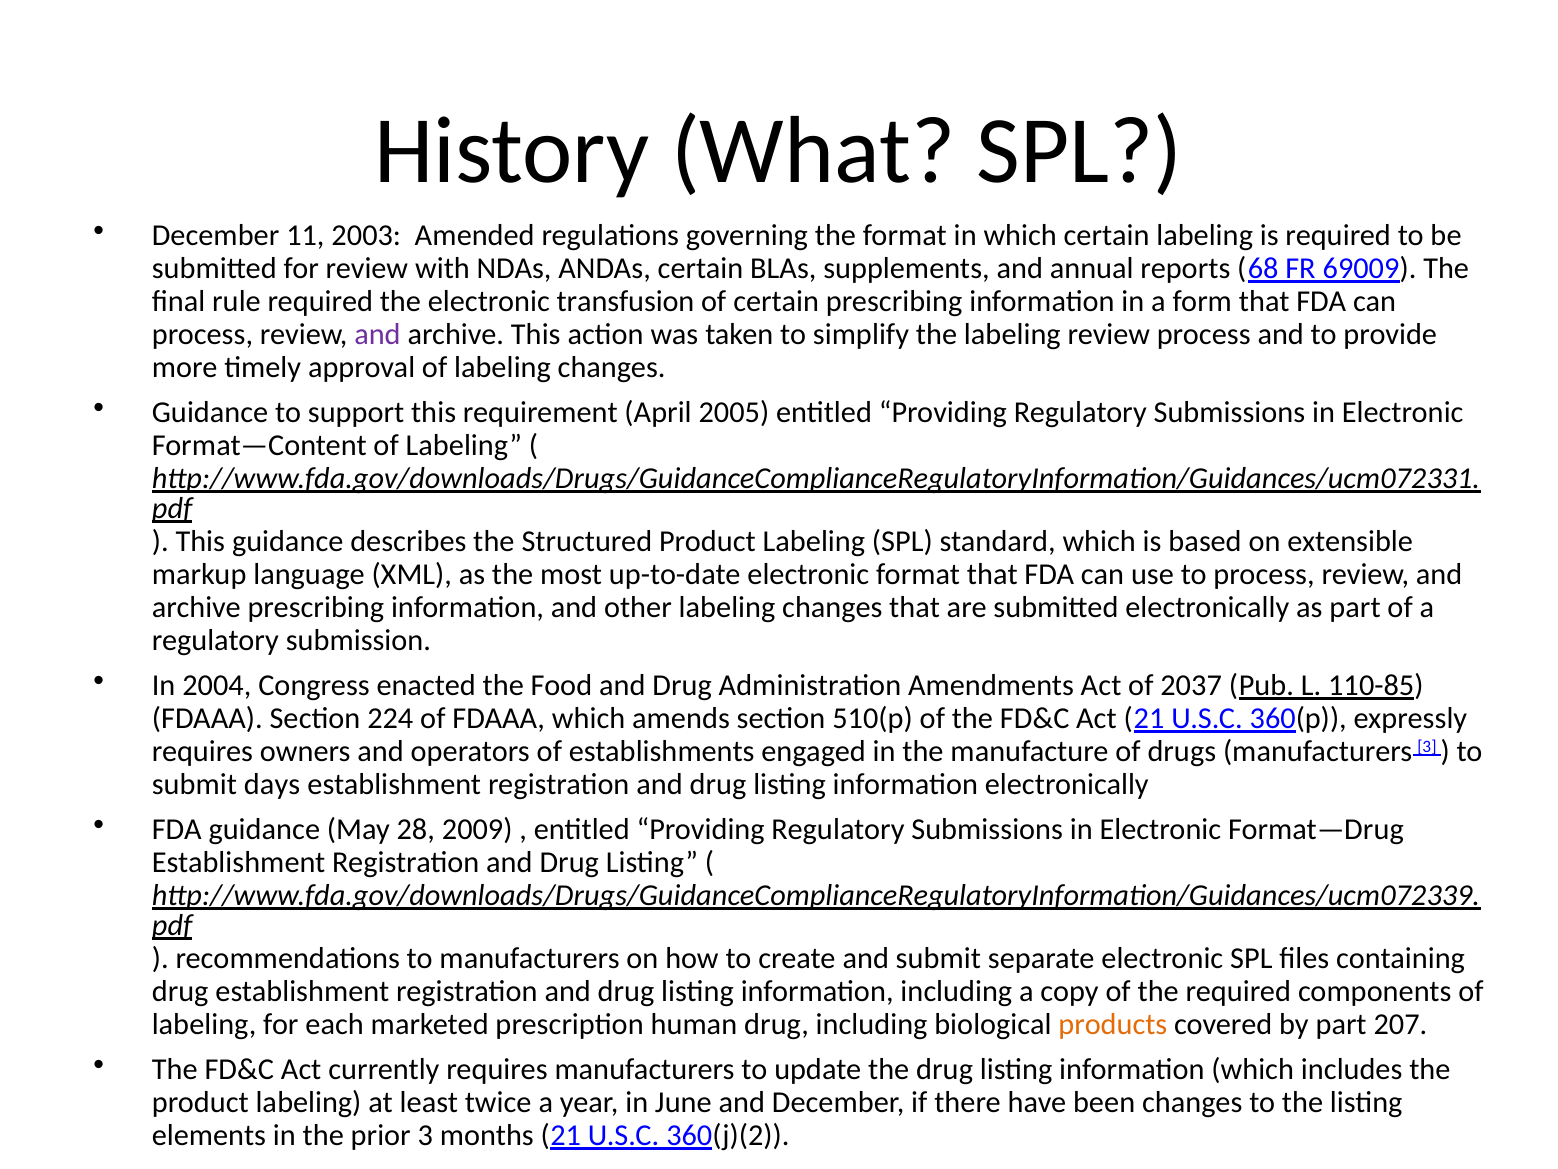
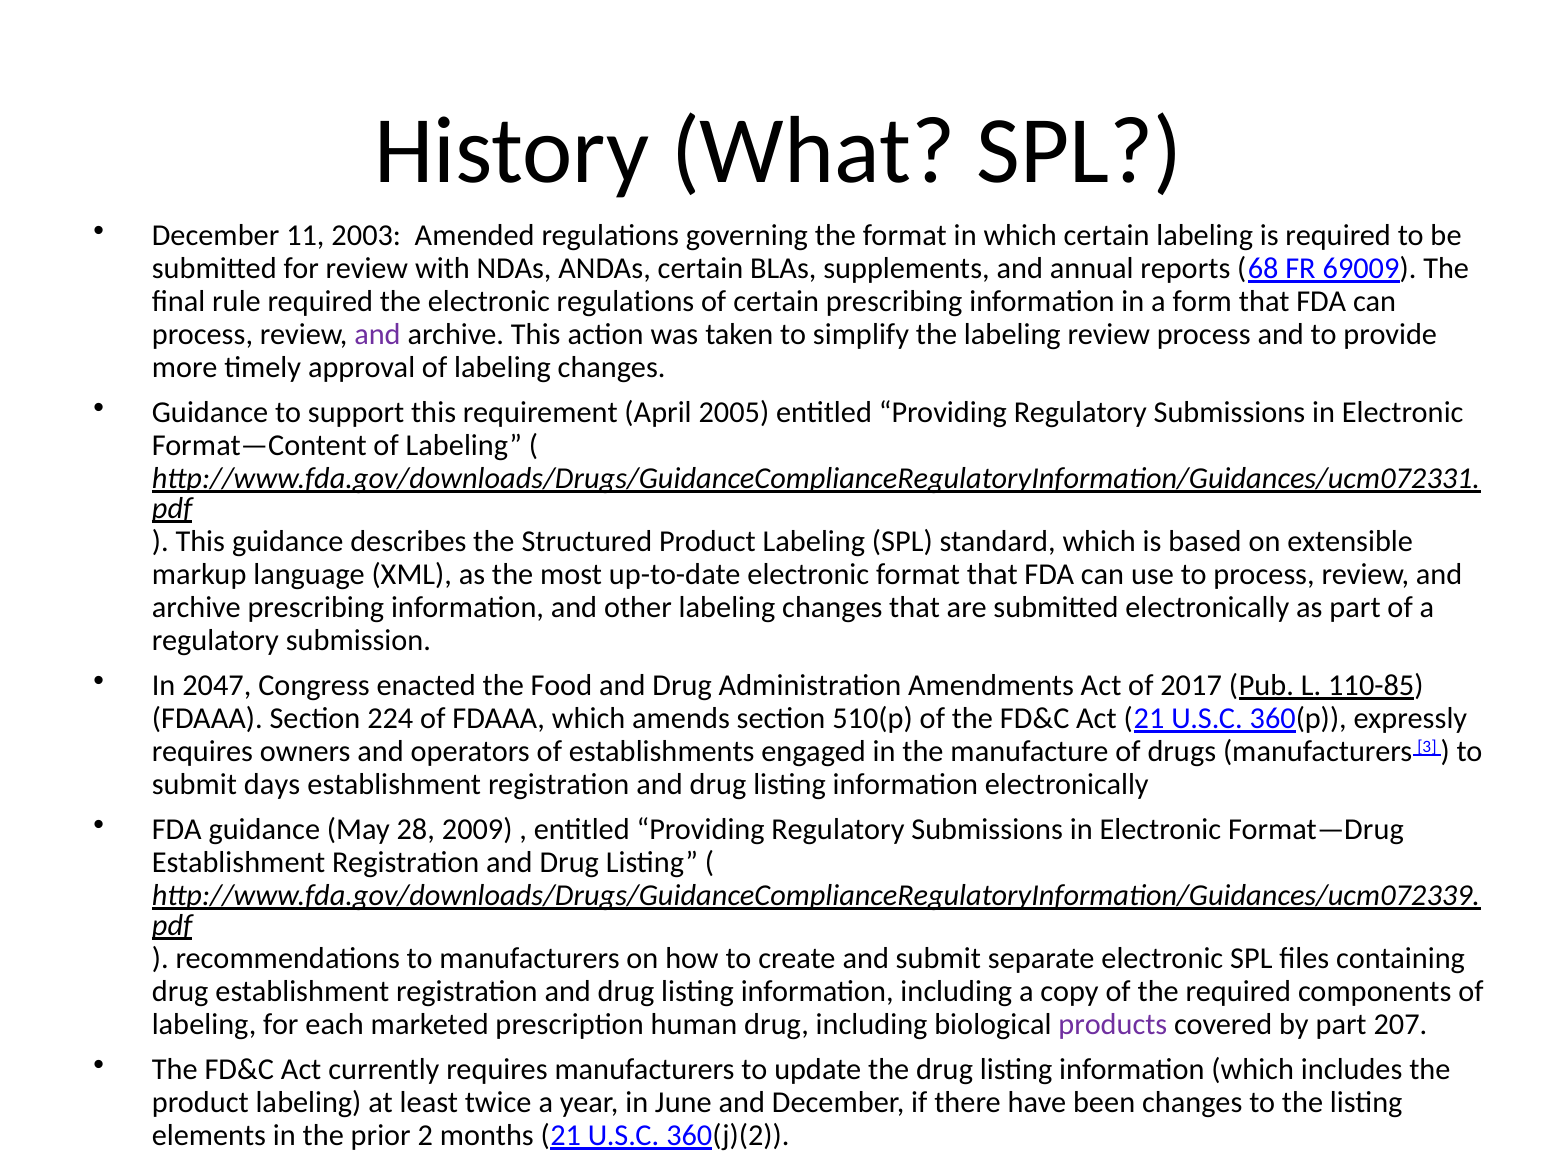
electronic transfusion: transfusion -> regulations
2004: 2004 -> 2047
2037: 2037 -> 2017
products colour: orange -> purple
prior 3: 3 -> 2
